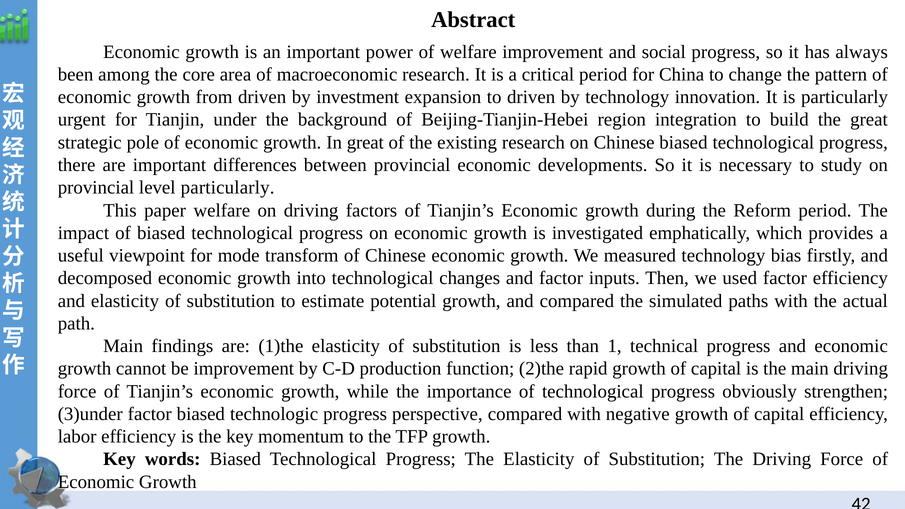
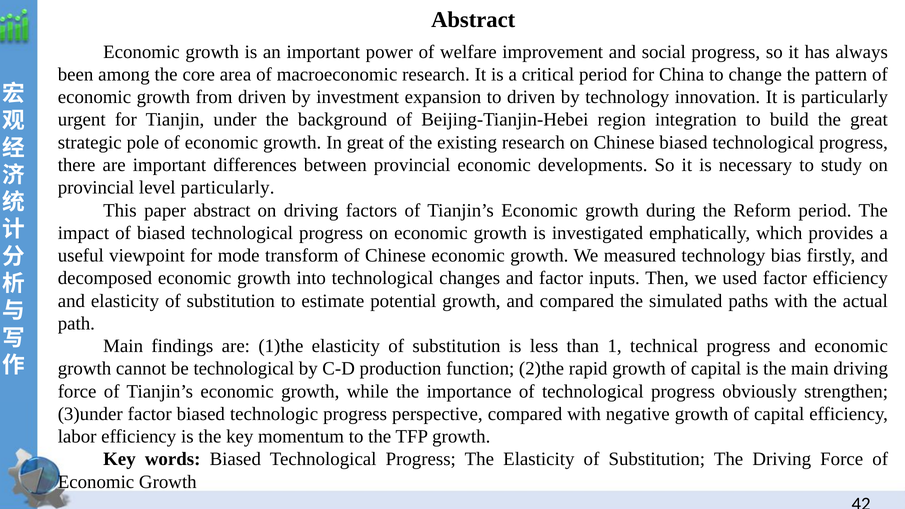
paper welfare: welfare -> abstract
be improvement: improvement -> technological
